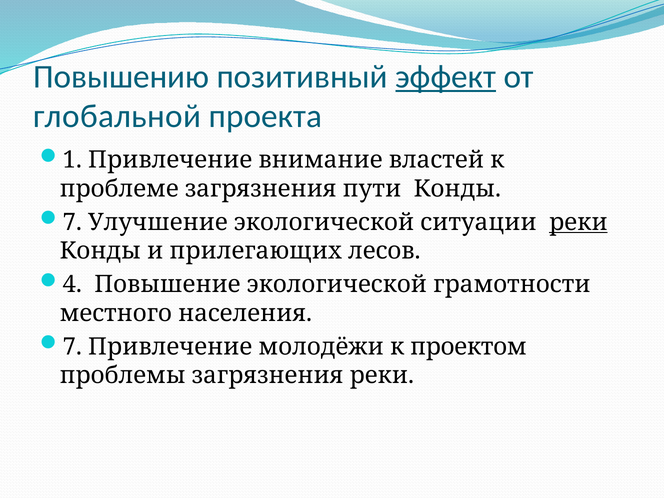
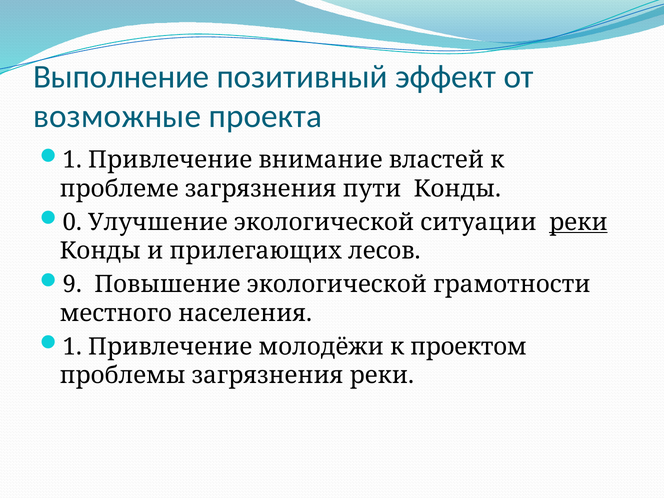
Повышению: Повышению -> Выполнение
эффект underline: present -> none
глобальной: глобальной -> возможные
7 at (72, 222): 7 -> 0
4: 4 -> 9
7 at (72, 347): 7 -> 1
